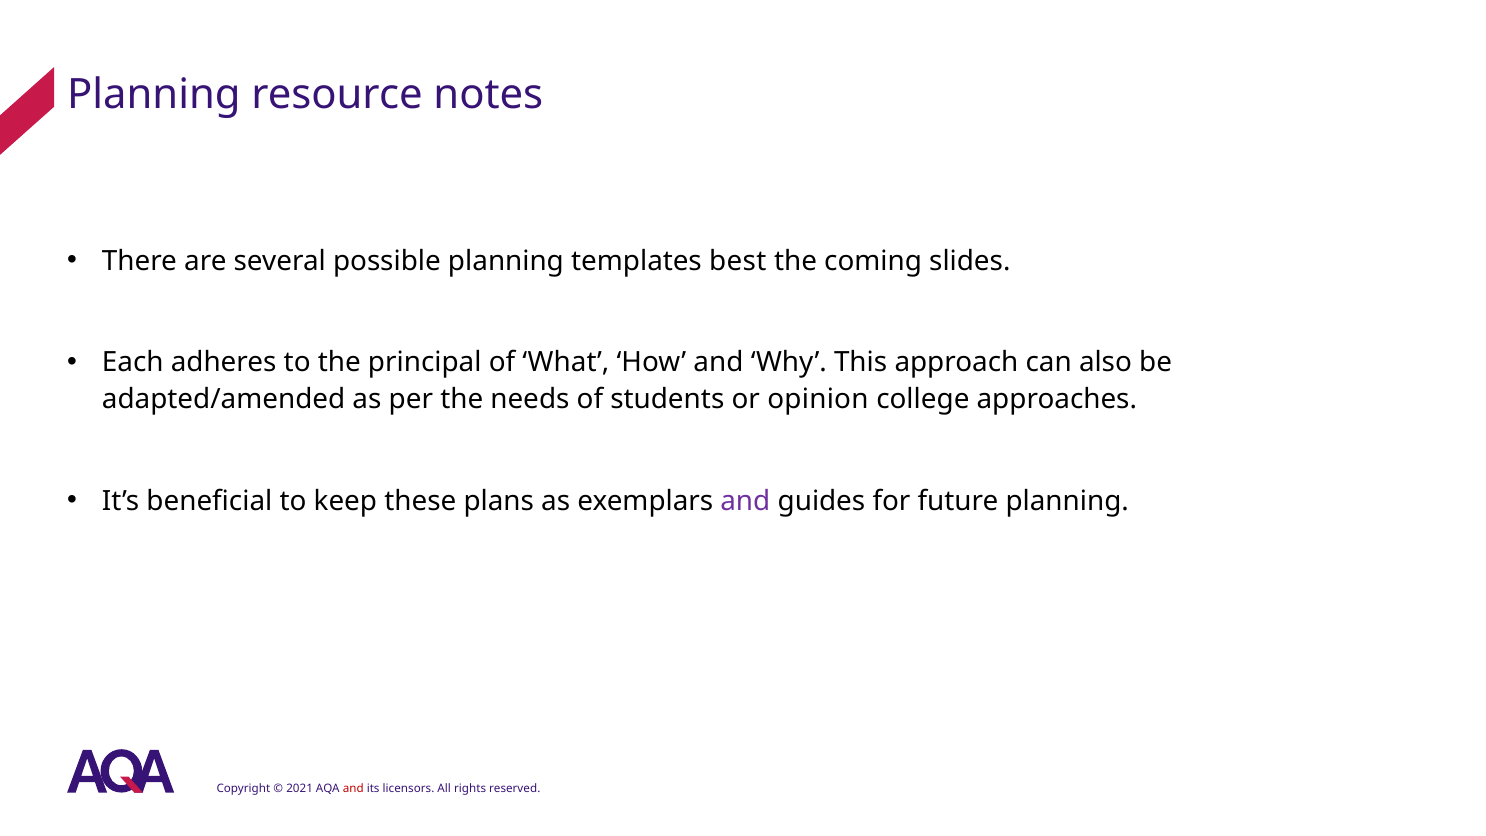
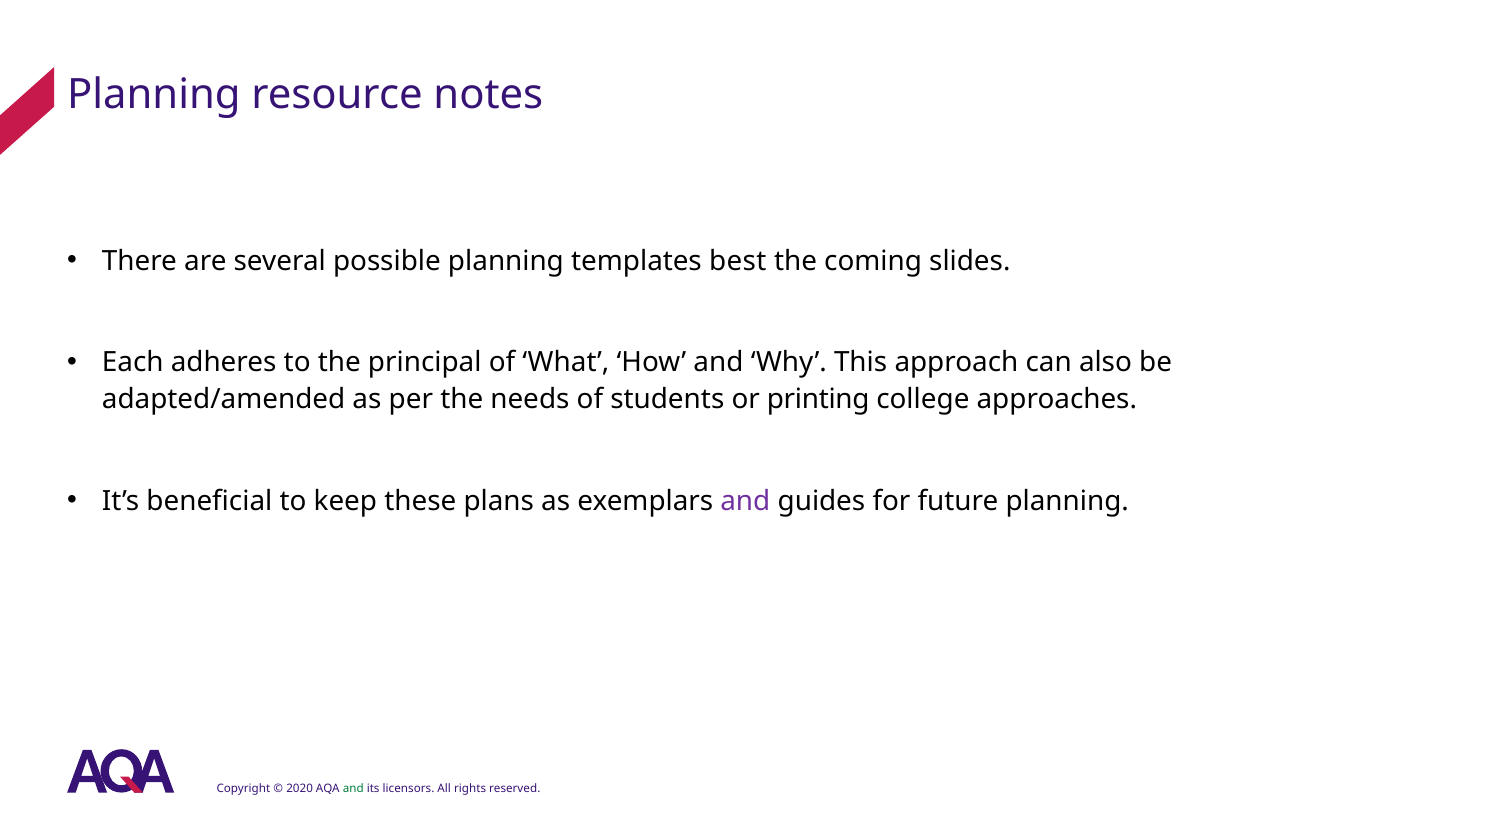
opinion: opinion -> printing
2021: 2021 -> 2020
and at (353, 788) colour: red -> green
